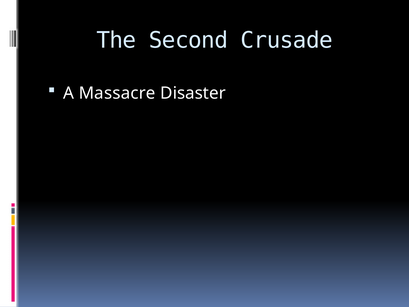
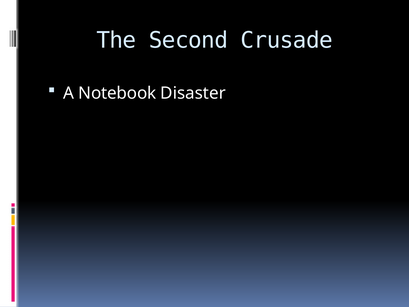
Massacre: Massacre -> Notebook
